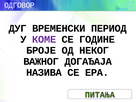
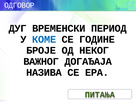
КОМЕ colour: purple -> blue
